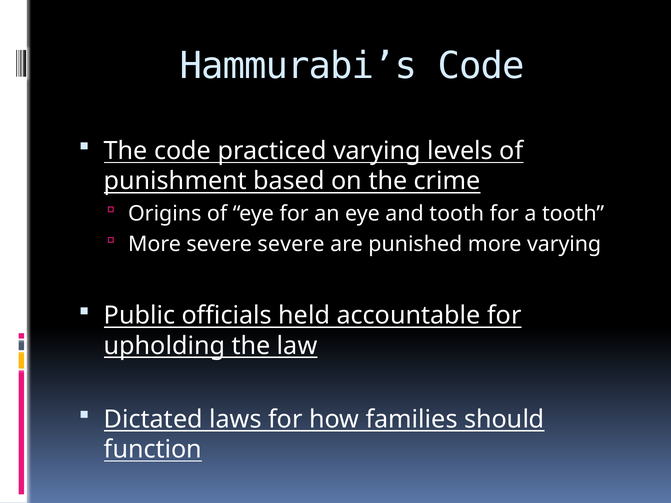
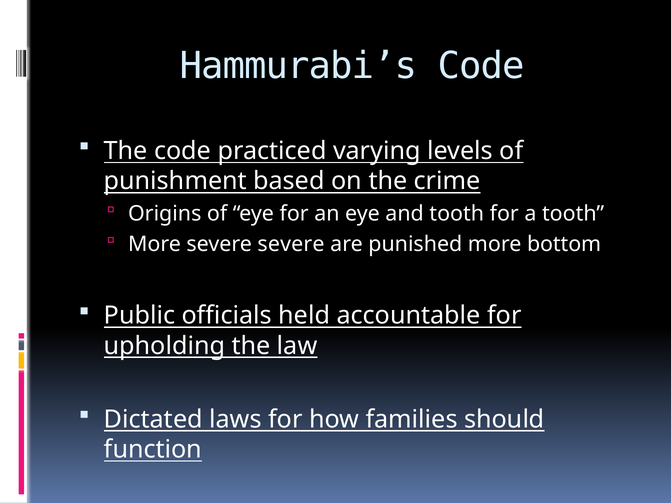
more varying: varying -> bottom
